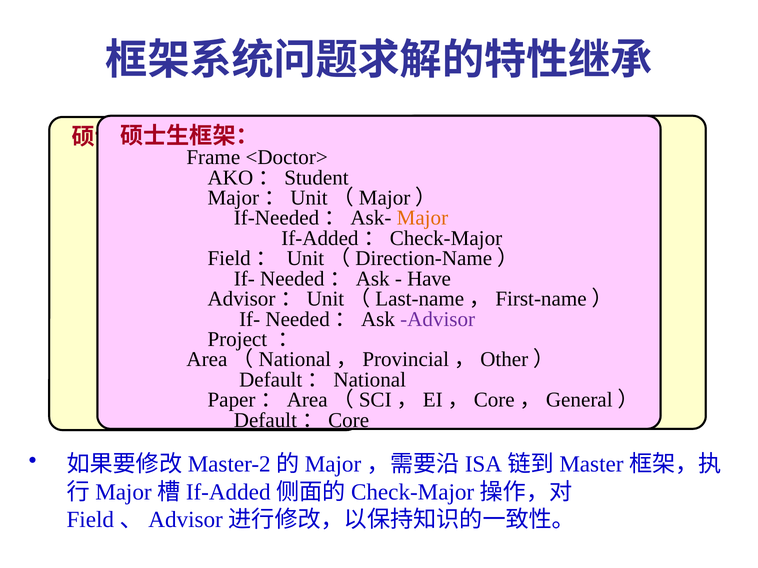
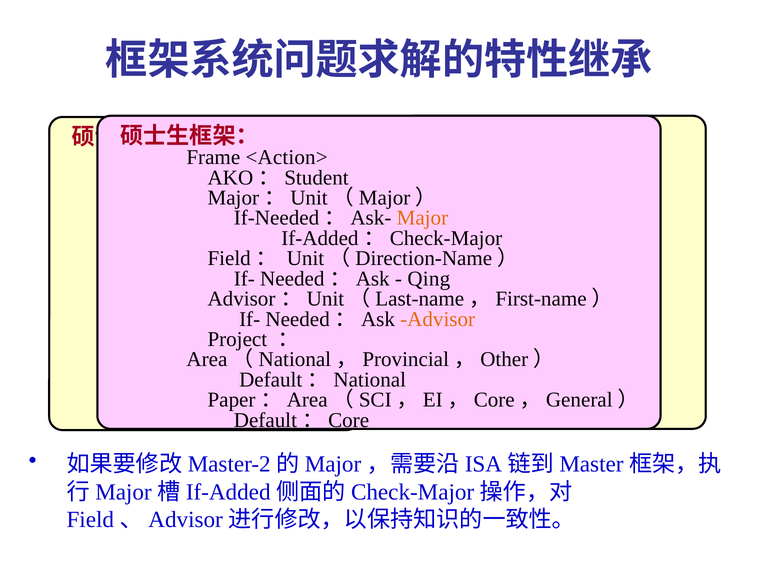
<Doctor>: <Doctor> -> <Action>
Have at (429, 279): Have -> Qing
Advisor colour: purple -> orange
